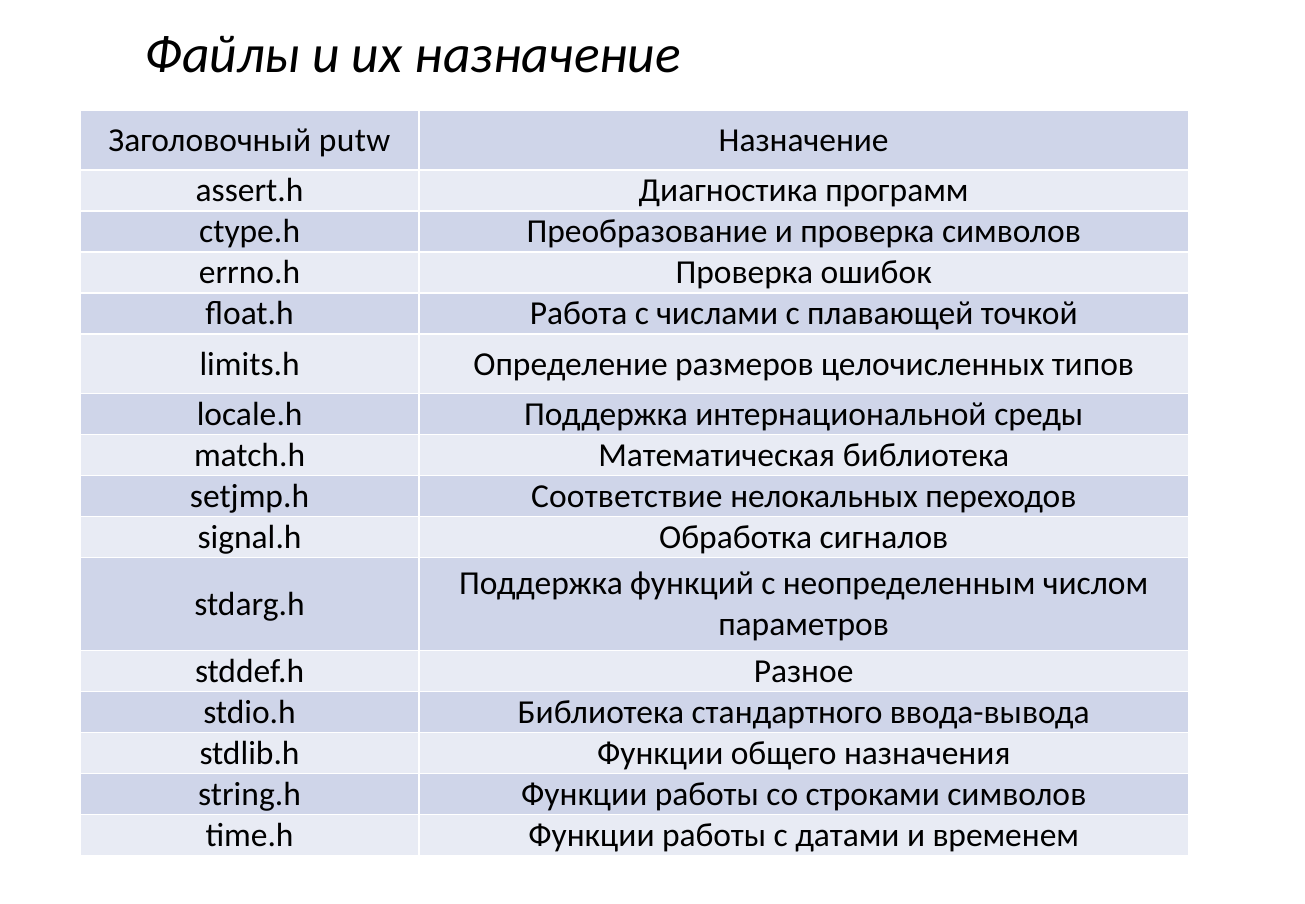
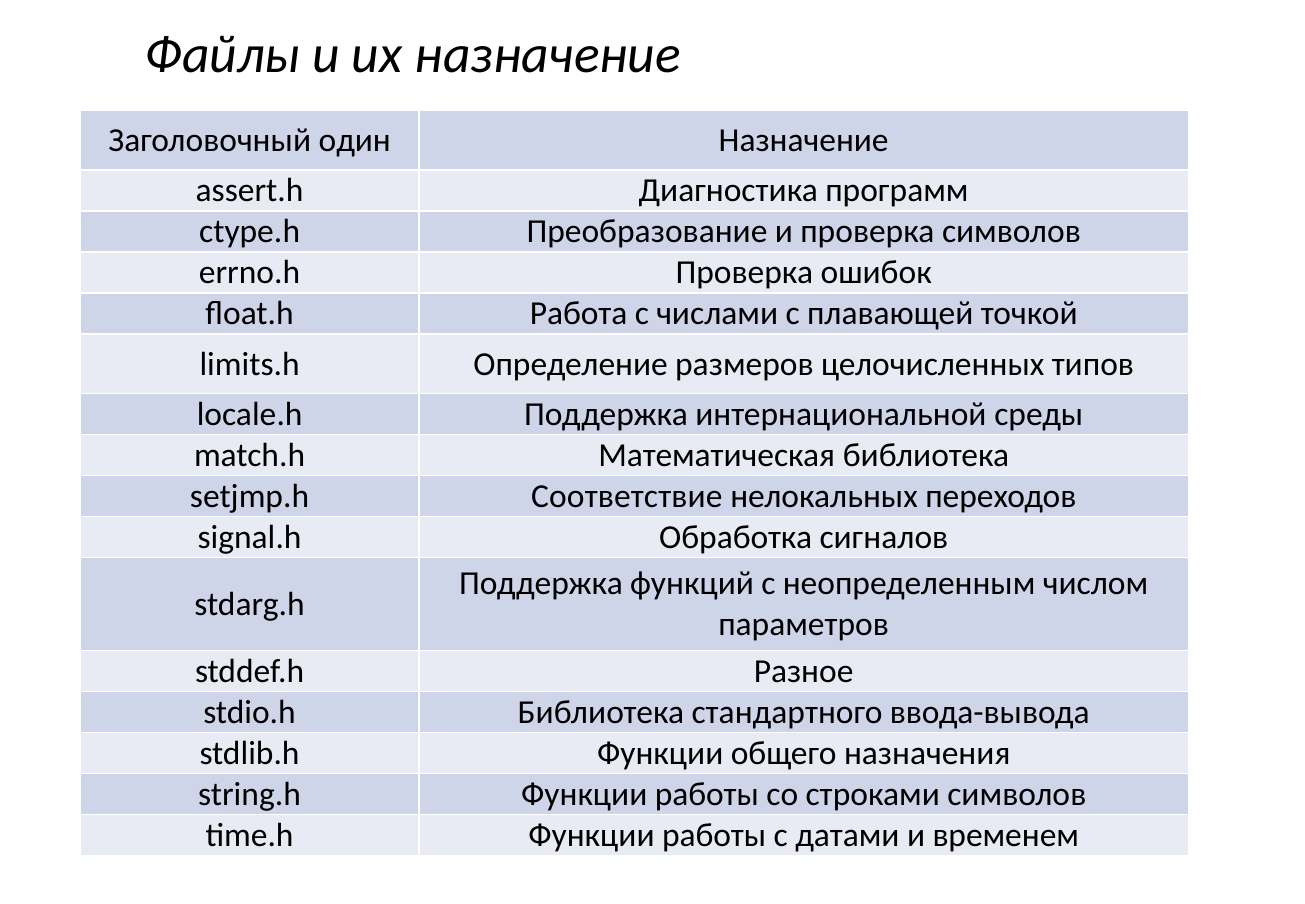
putw: putw -> один
